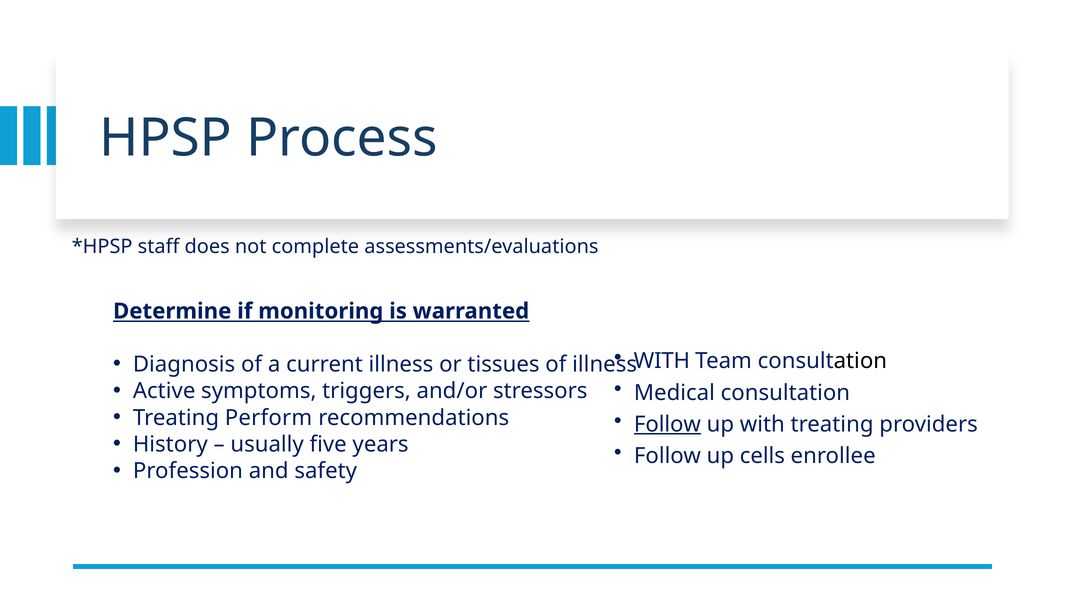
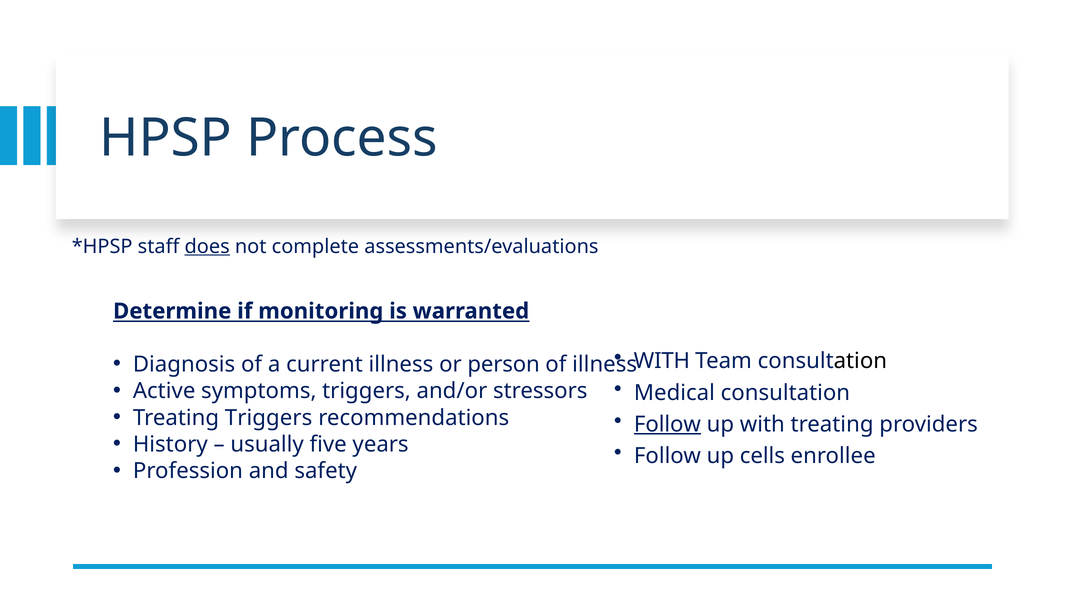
does underline: none -> present
tissues: tissues -> person
Treating Perform: Perform -> Triggers
